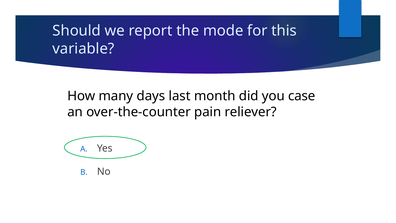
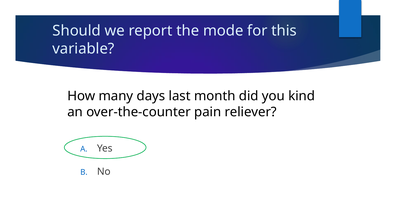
case: case -> kind
